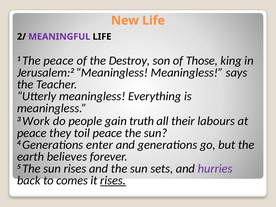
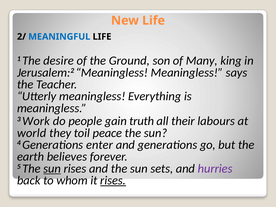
MEANINGFUL colour: purple -> blue
The peace: peace -> desire
Destroy: Destroy -> Ground
Those: Those -> Many
peace at (32, 133): peace -> world
sun at (52, 169) underline: none -> present
comes: comes -> whom
